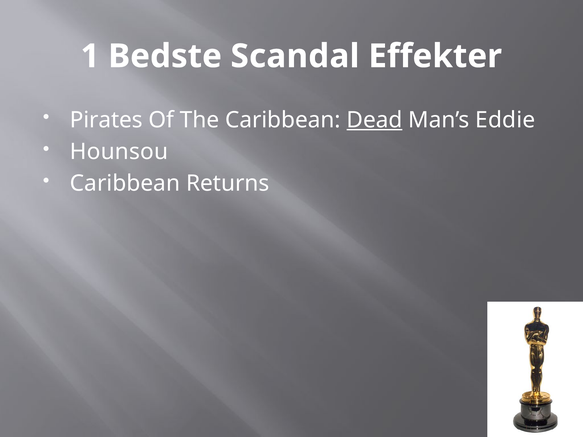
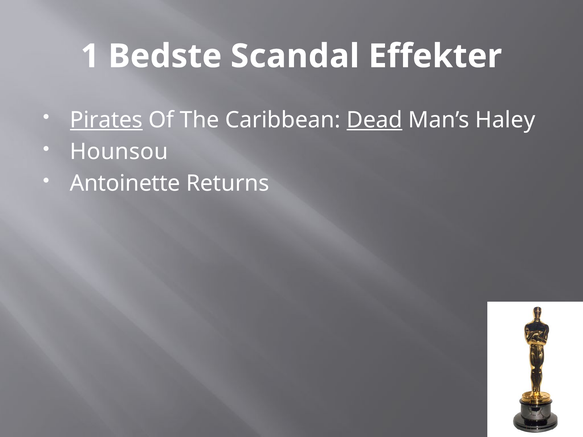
Pirates underline: none -> present
Eddie: Eddie -> Haley
Caribbean at (125, 184): Caribbean -> Antoinette
